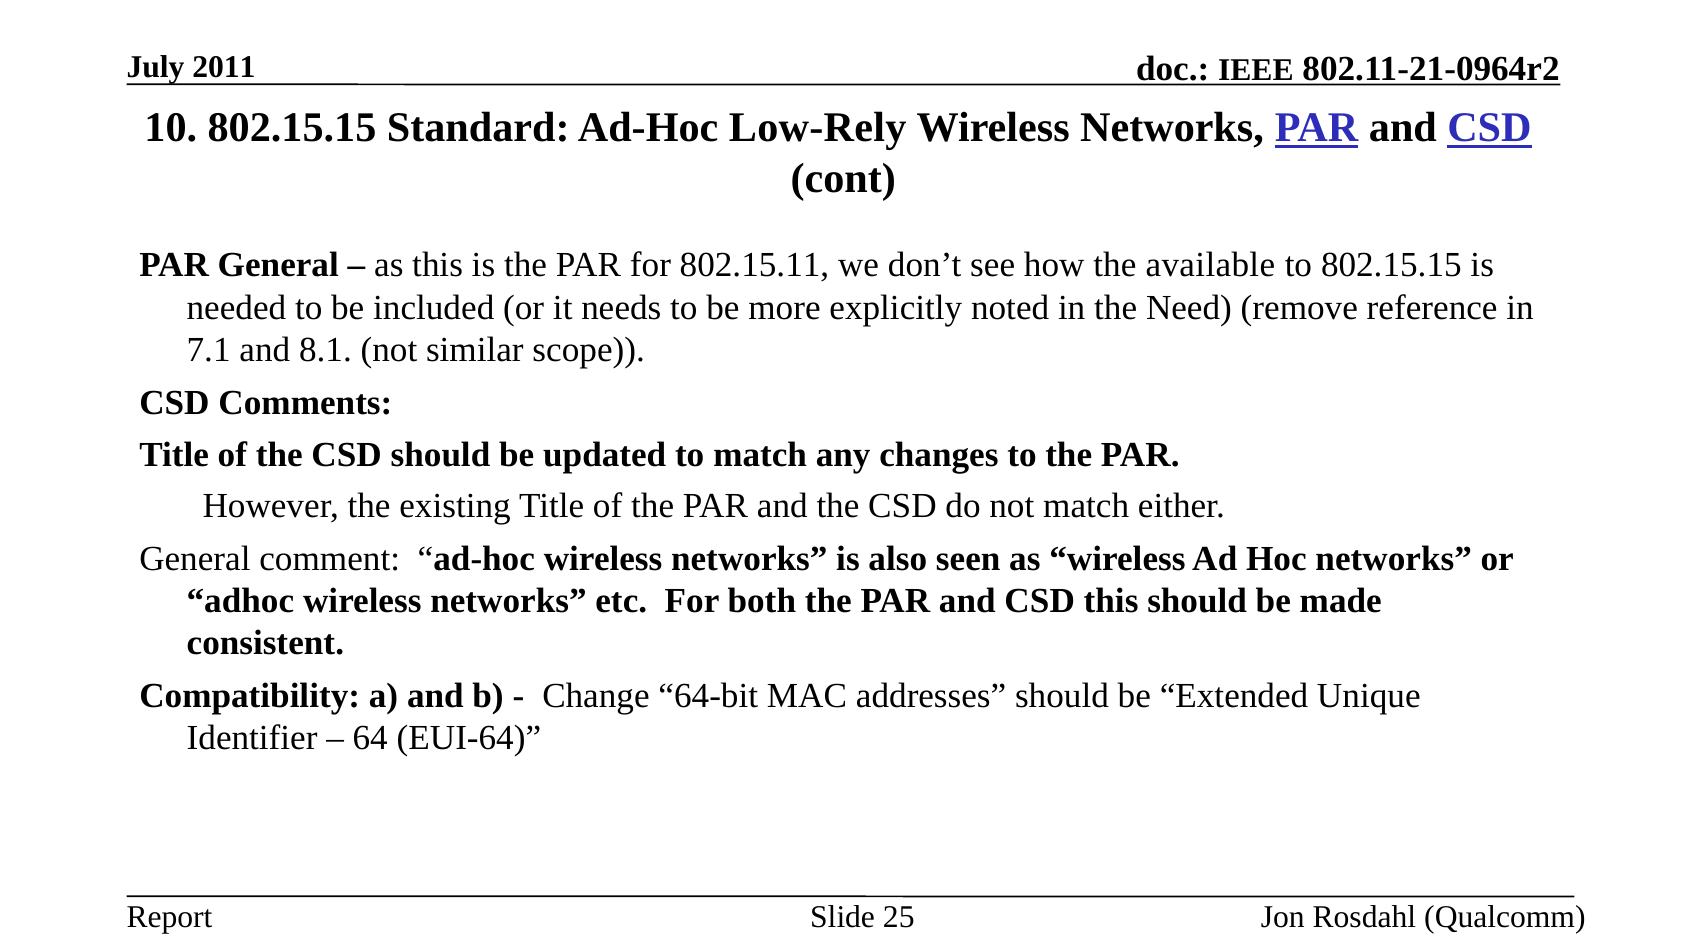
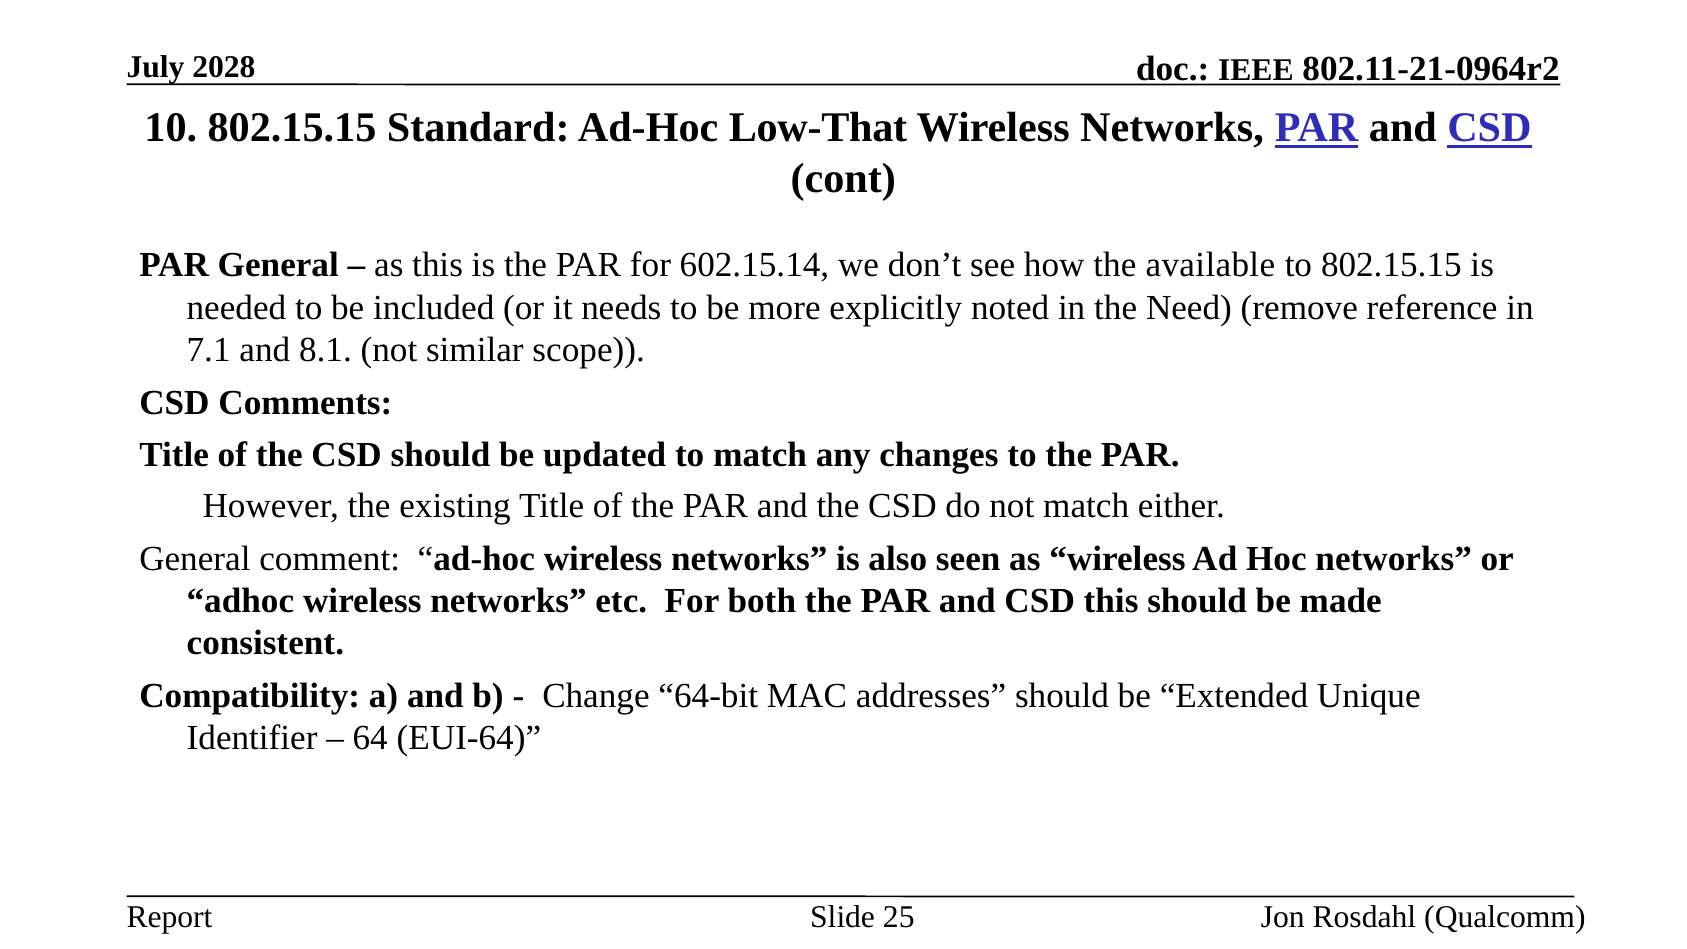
2011: 2011 -> 2028
Low-Rely: Low-Rely -> Low-That
802.15.11: 802.15.11 -> 602.15.14
